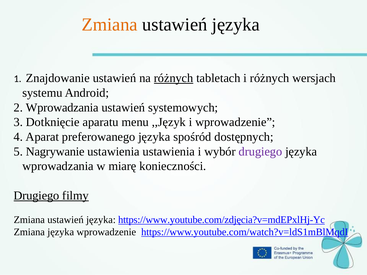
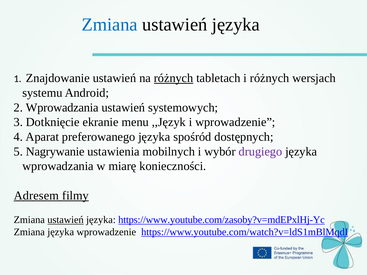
Zmiana at (110, 25) colour: orange -> blue
aparatu: aparatu -> ekranie
ustawienia ustawienia: ustawienia -> mobilnych
Drugiego at (36, 196): Drugiego -> Adresem
ustawień at (66, 220) underline: none -> present
https://www.youtube.com/zdjęcia?v=mdEPxlHj-Yc: https://www.youtube.com/zdjęcia?v=mdEPxlHj-Yc -> https://www.youtube.com/zasoby?v=mdEPxlHj-Yc
